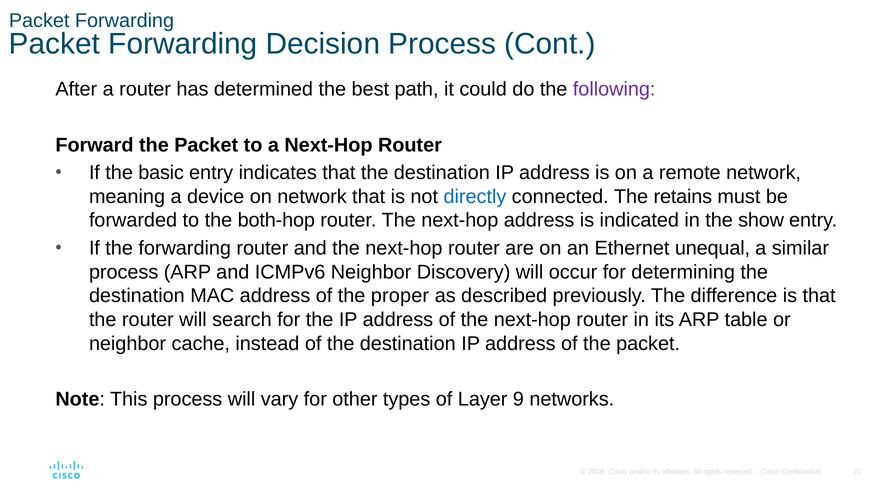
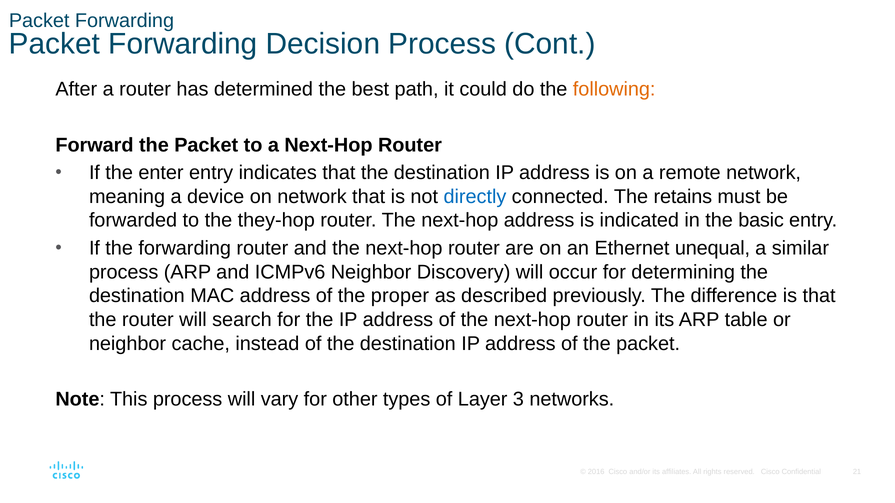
following colour: purple -> orange
basic: basic -> enter
both-hop: both-hop -> they-hop
show: show -> basic
9: 9 -> 3
